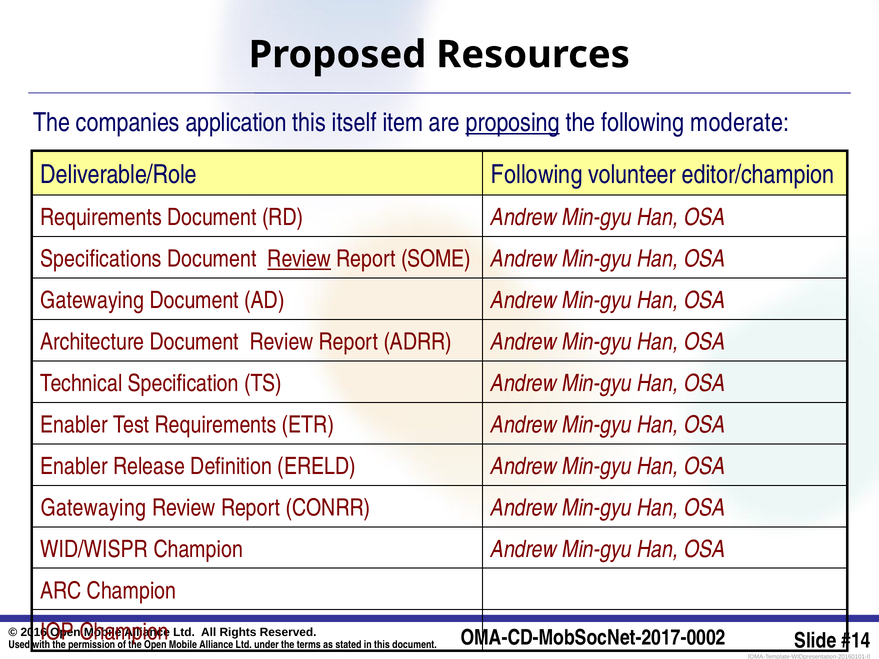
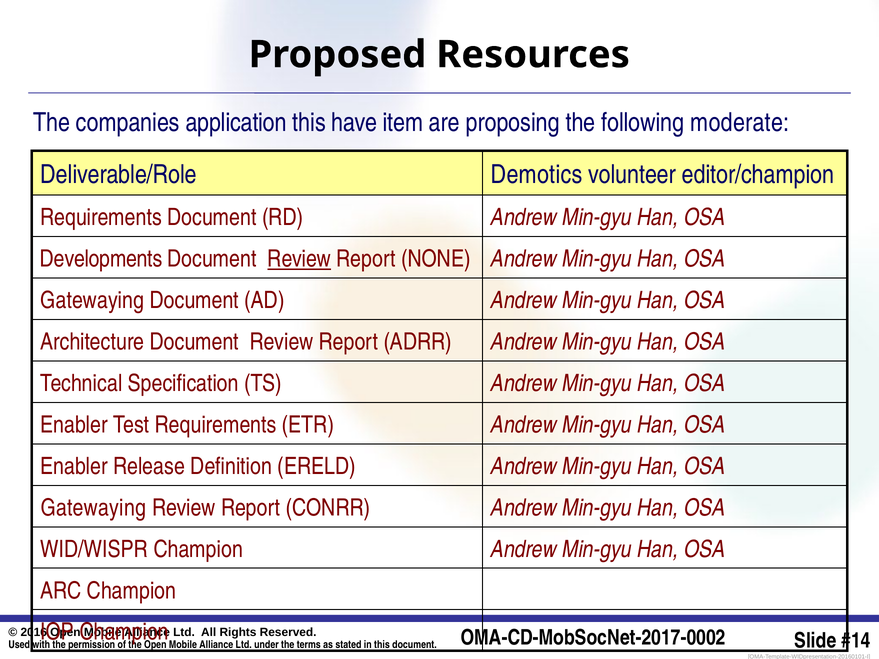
itself: itself -> have
proposing underline: present -> none
Deliverable/Role Following: Following -> Demotics
Specifications: Specifications -> Developments
SOME: SOME -> NONE
